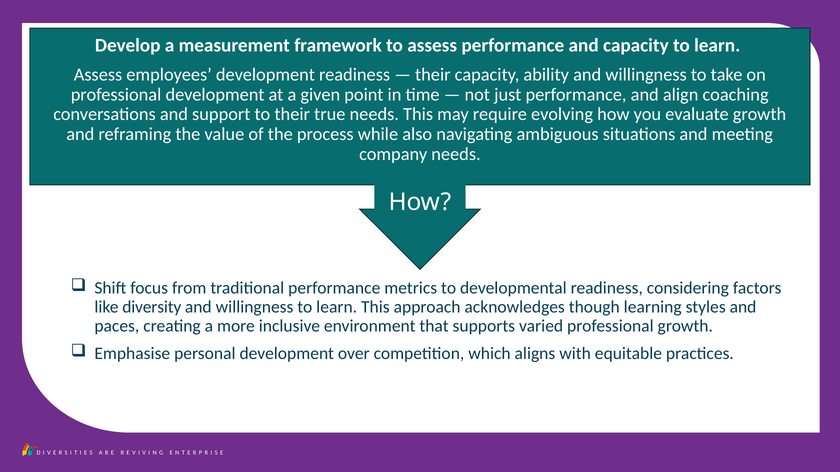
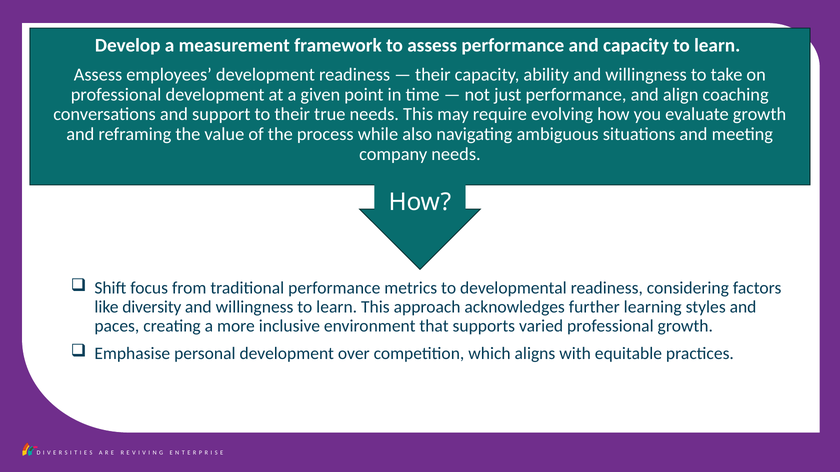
though: though -> further
